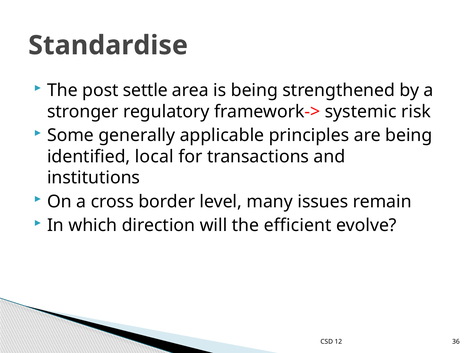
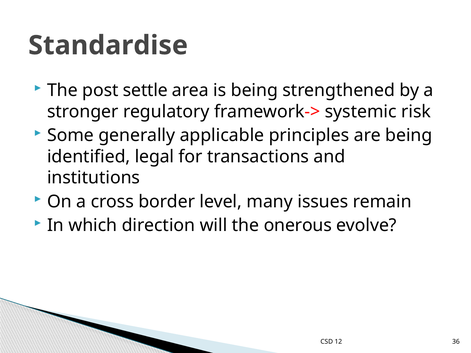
local: local -> legal
efficient: efficient -> onerous
